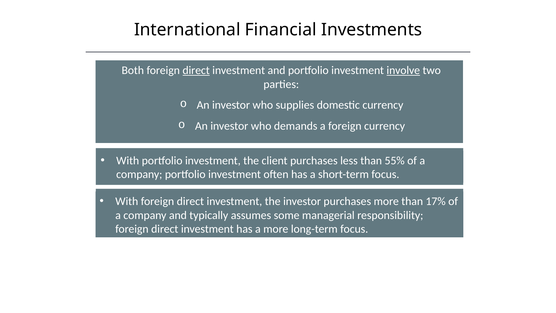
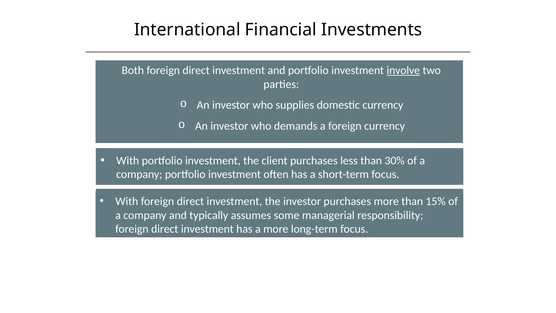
direct at (196, 70) underline: present -> none
55%: 55% -> 30%
17%: 17% -> 15%
